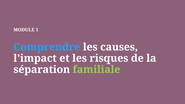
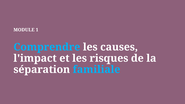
familiale colour: light green -> light blue
